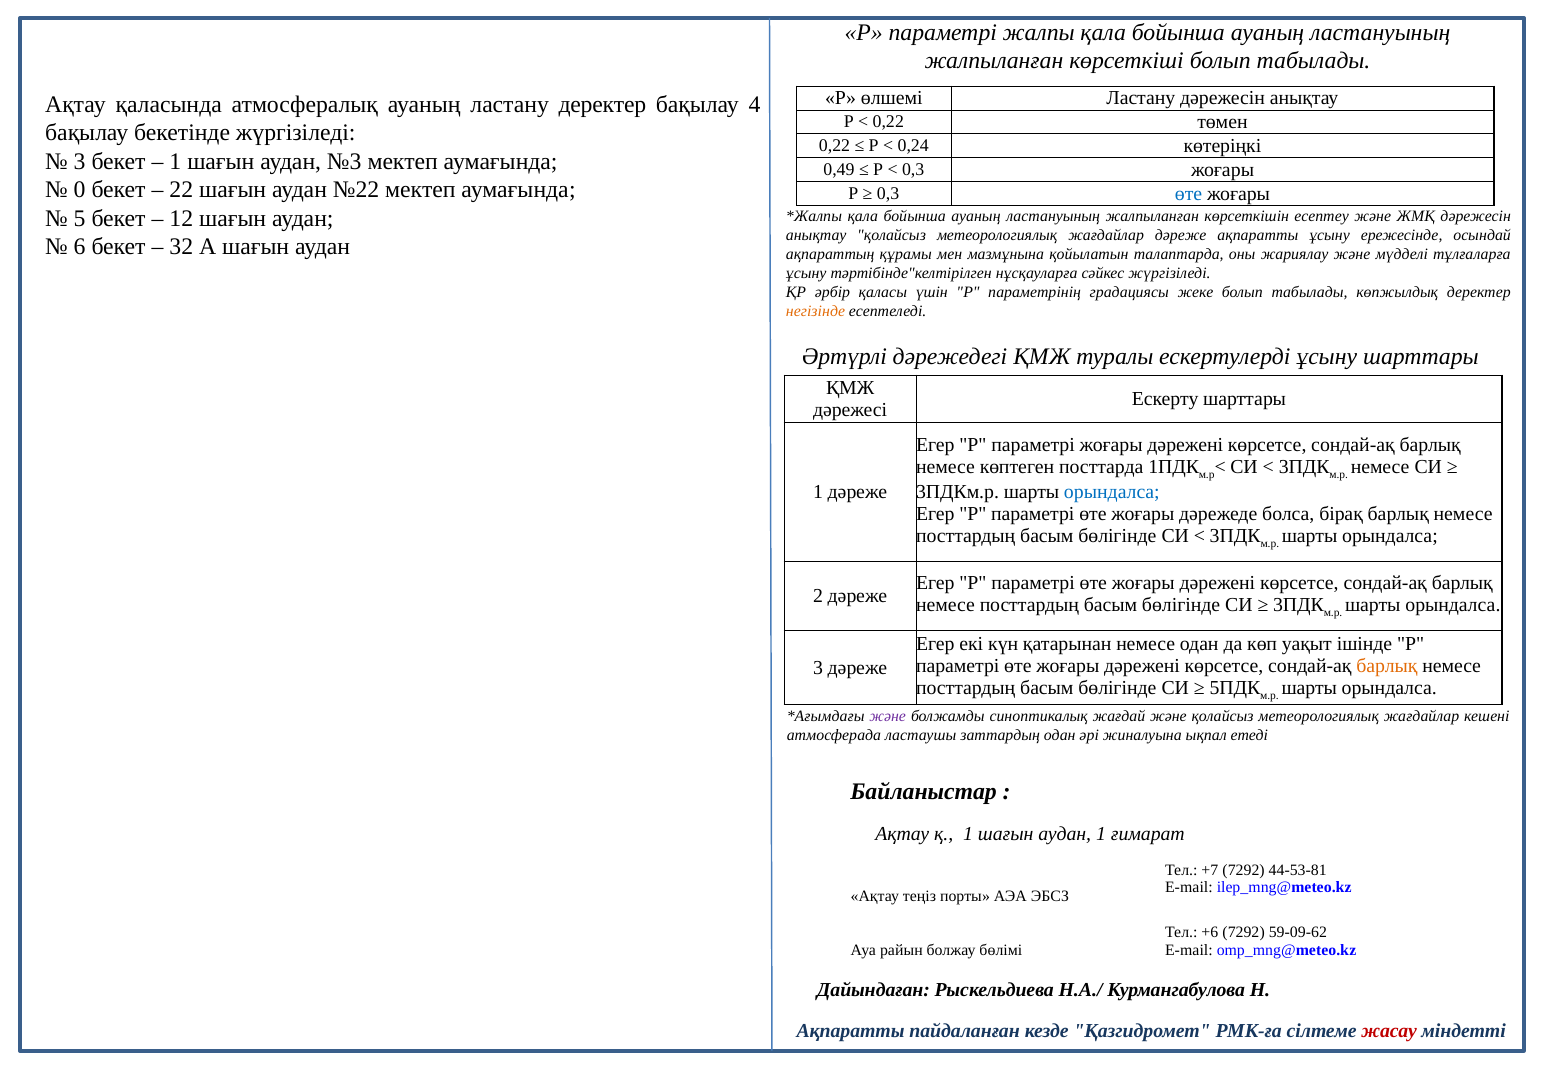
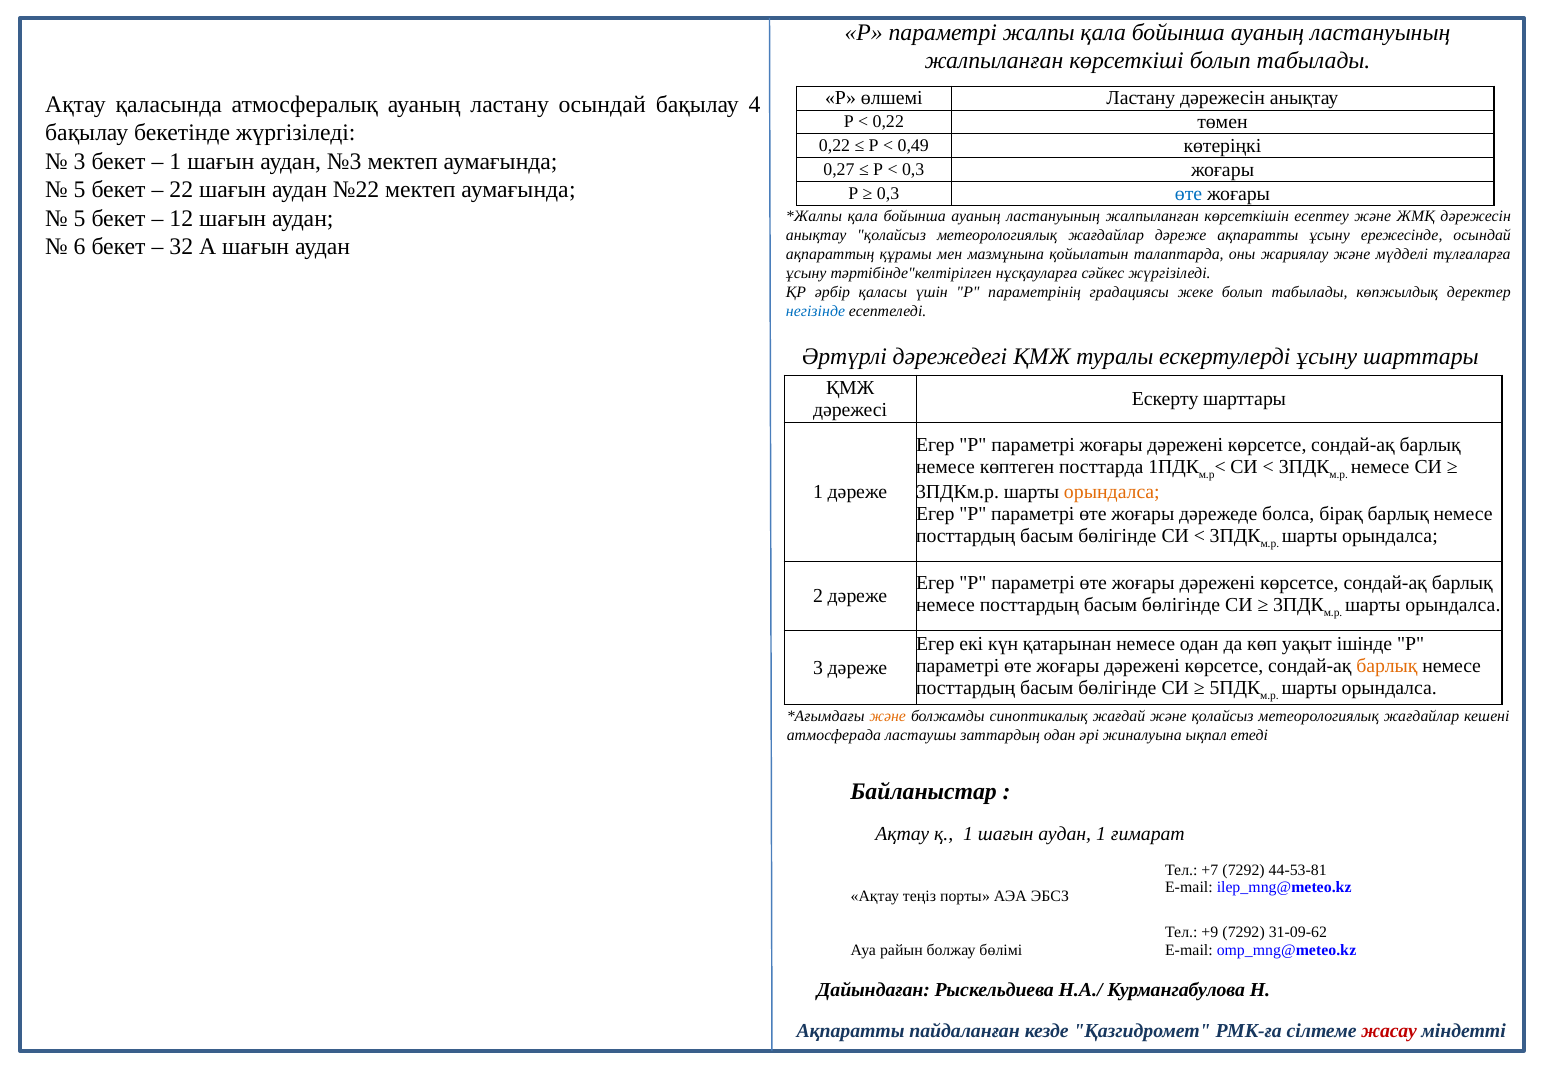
ластану деректер: деректер -> осындай
0,24: 0,24 -> 0,49
0,49: 0,49 -> 0,27
0 at (80, 190): 0 -> 5
негізінде colour: orange -> blue
орындалса at (1112, 492) colour: blue -> orange
және at (888, 717) colour: purple -> orange
+6: +6 -> +9
59-09-62: 59-09-62 -> 31-09-62
